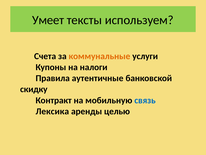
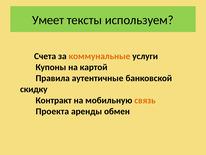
налоги: налоги -> картой
связь colour: blue -> orange
Лексика: Лексика -> Проекта
целью: целью -> обмен
